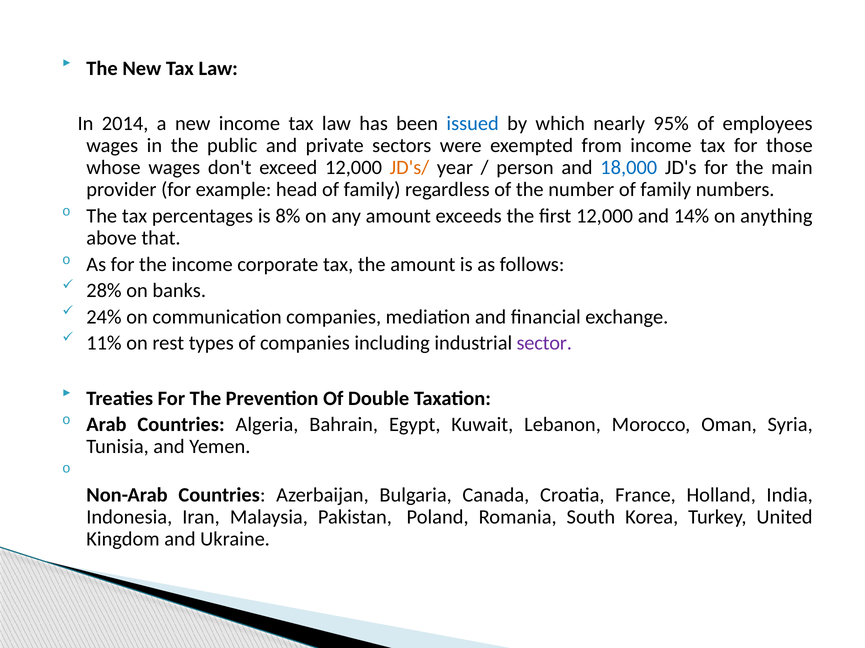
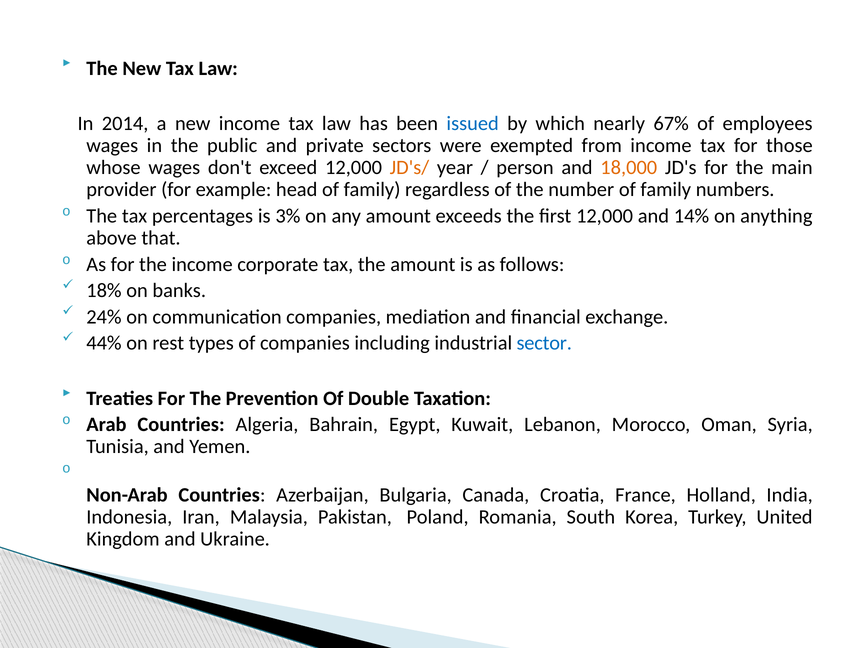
95%: 95% -> 67%
18,000 colour: blue -> orange
8%: 8% -> 3%
28%: 28% -> 18%
11%: 11% -> 44%
sector colour: purple -> blue
